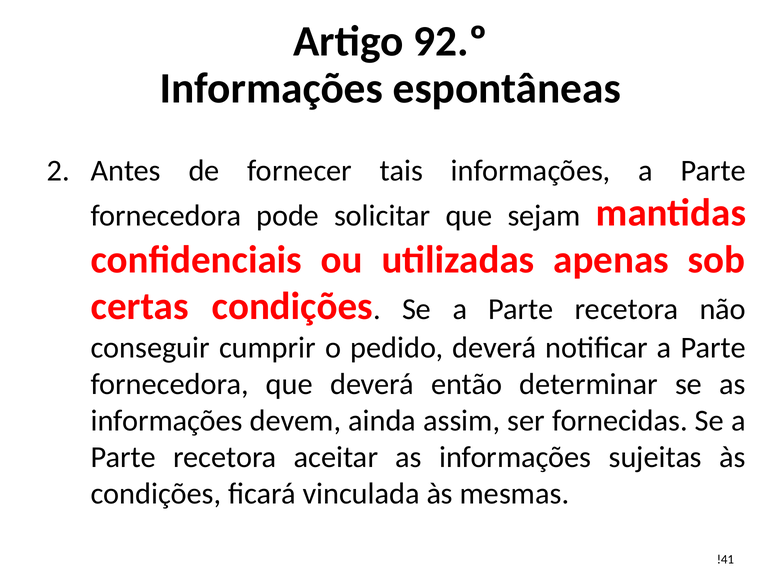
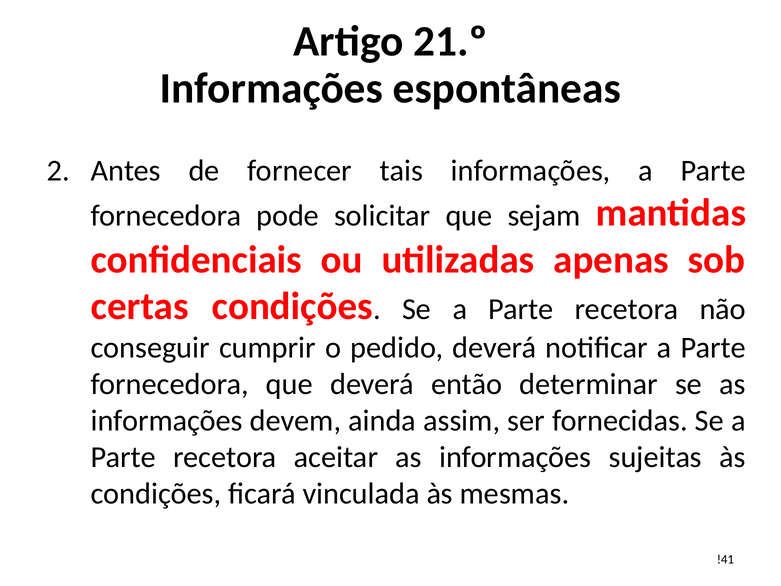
92.º: 92.º -> 21.º
